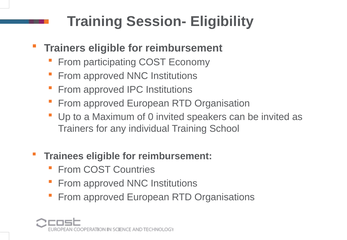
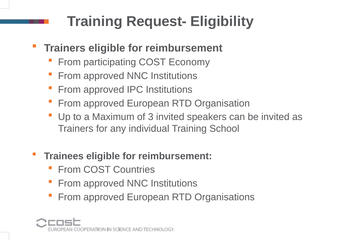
Session-: Session- -> Request-
0: 0 -> 3
